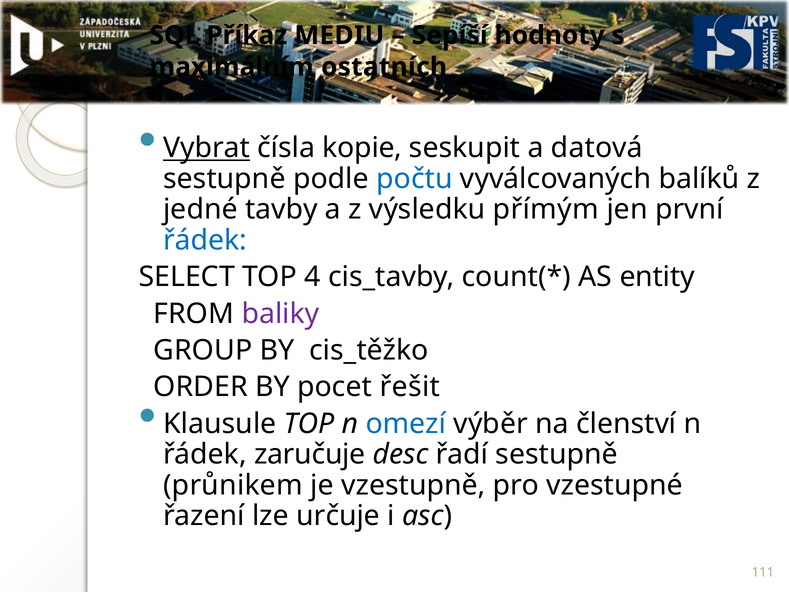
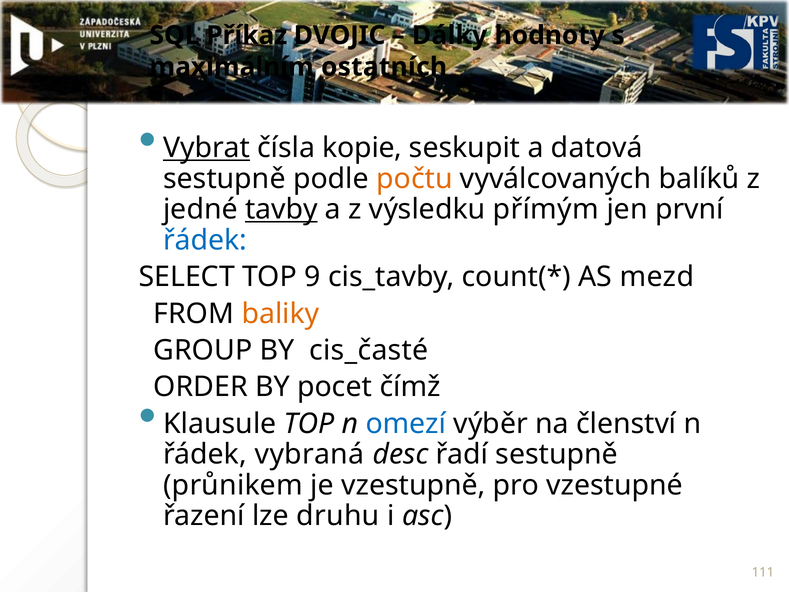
MEDIU: MEDIU -> DVOJIC
Sepíší: Sepíší -> Dálky
počtu colour: blue -> orange
tavby underline: none -> present
4: 4 -> 9
entity: entity -> mezd
baliky colour: purple -> orange
cis_těžko: cis_těžko -> cis_časté
řešit: řešit -> čímž
zaručuje: zaručuje -> vybraná
určuje: určuje -> druhu
